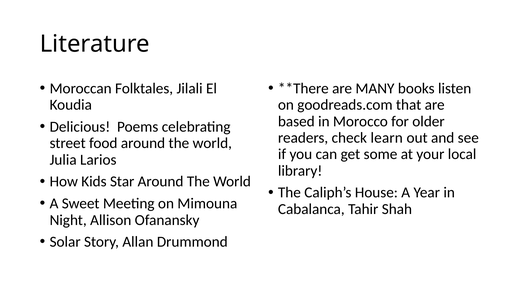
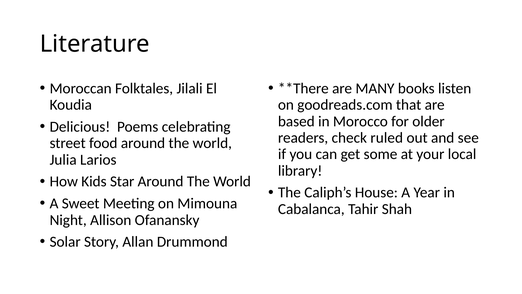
learn: learn -> ruled
